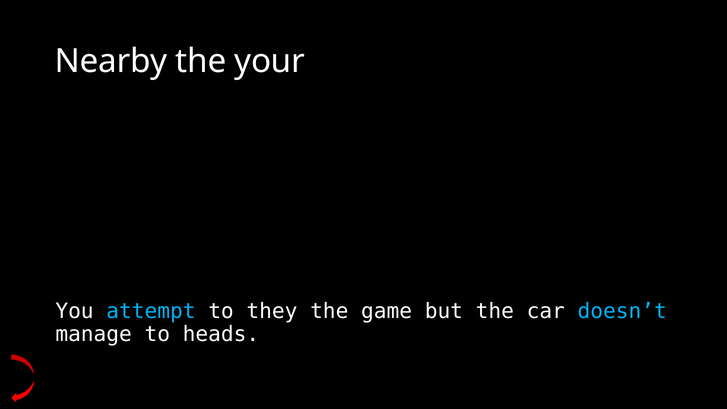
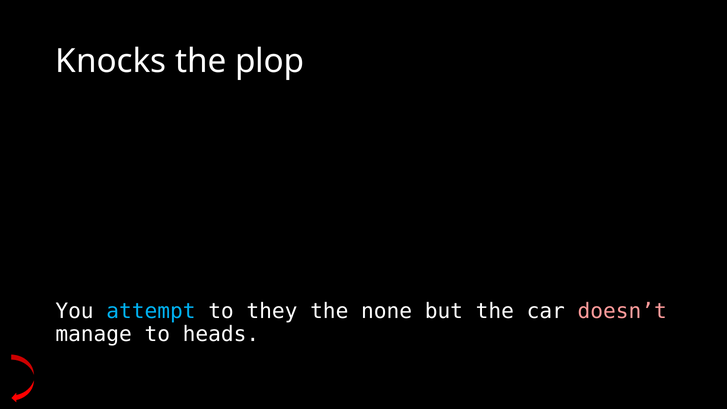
Nearby: Nearby -> Knocks
your: your -> plop
game: game -> none
doesn’t colour: light blue -> pink
